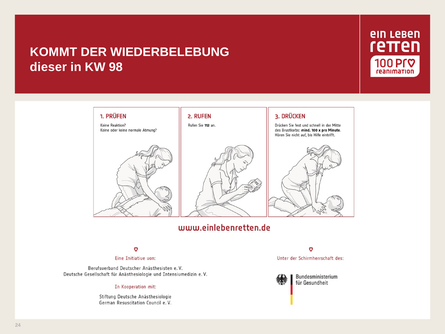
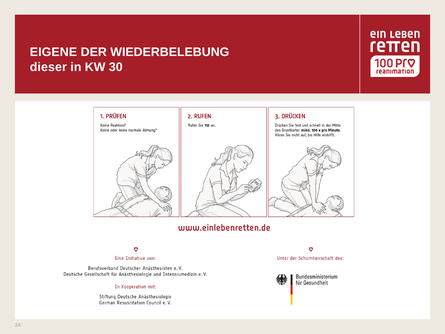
KOMMT: KOMMT -> EIGENE
98: 98 -> 30
